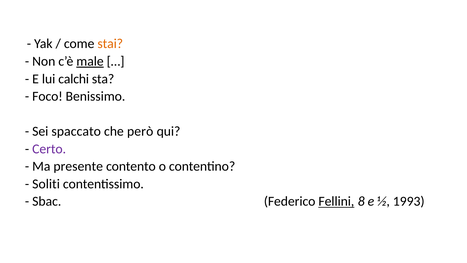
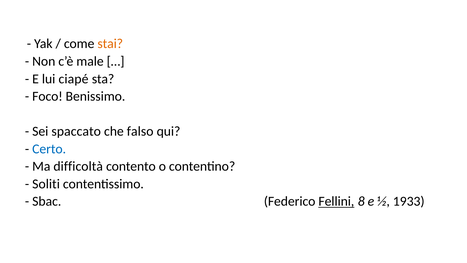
male underline: present -> none
calchi: calchi -> ciapé
però: però -> falso
Certo colour: purple -> blue
presente: presente -> difficoltà
1993: 1993 -> 1933
